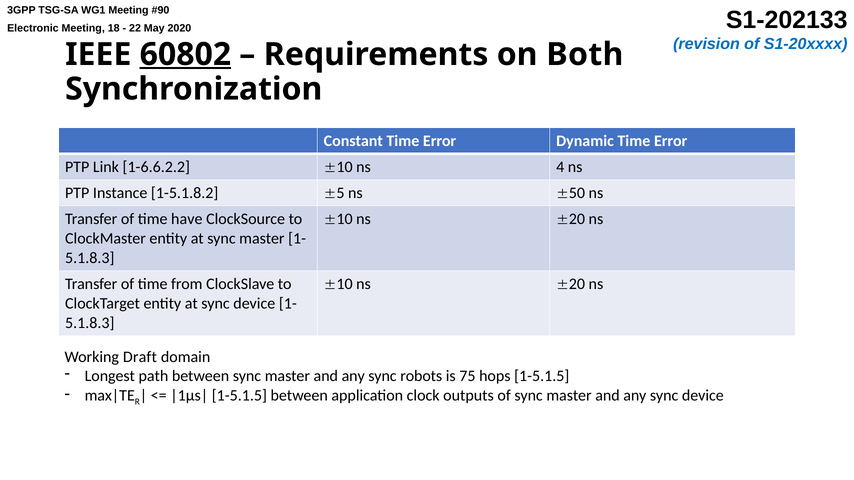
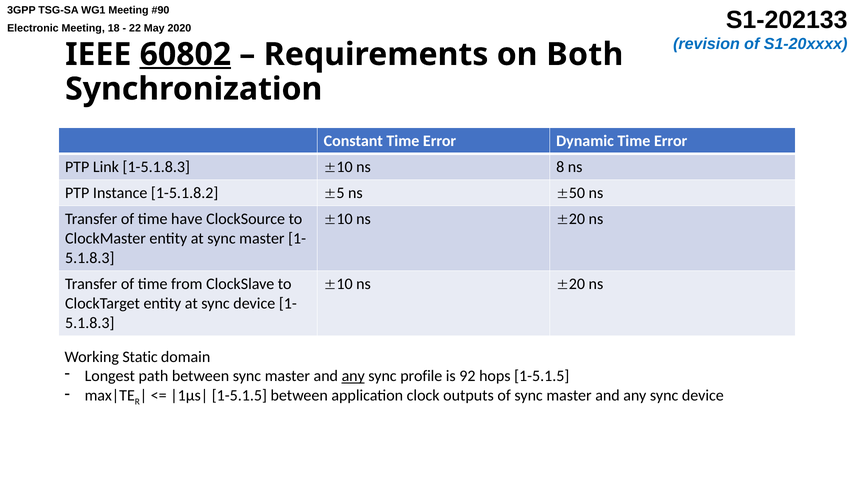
1-6.6.2.2: 1-6.6.2.2 -> 1-5.1.8.3
4: 4 -> 8
Draft: Draft -> Static
any at (353, 376) underline: none -> present
robots: robots -> profile
75: 75 -> 92
